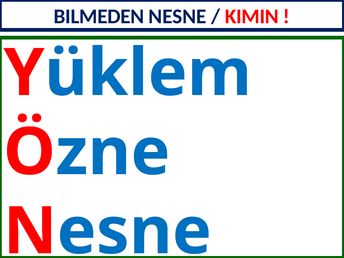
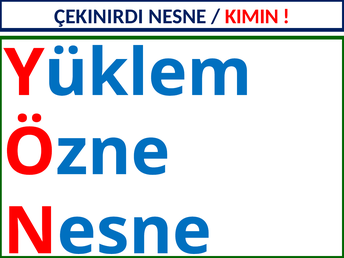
BILMEDEN: BILMEDEN -> ÇEKINIRDI
